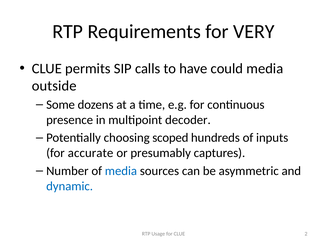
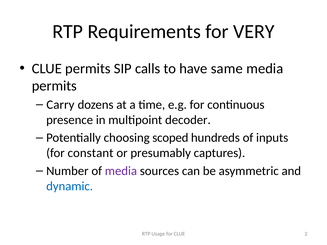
could: could -> same
outside at (54, 86): outside -> permits
Some: Some -> Carry
accurate: accurate -> constant
media at (121, 171) colour: blue -> purple
